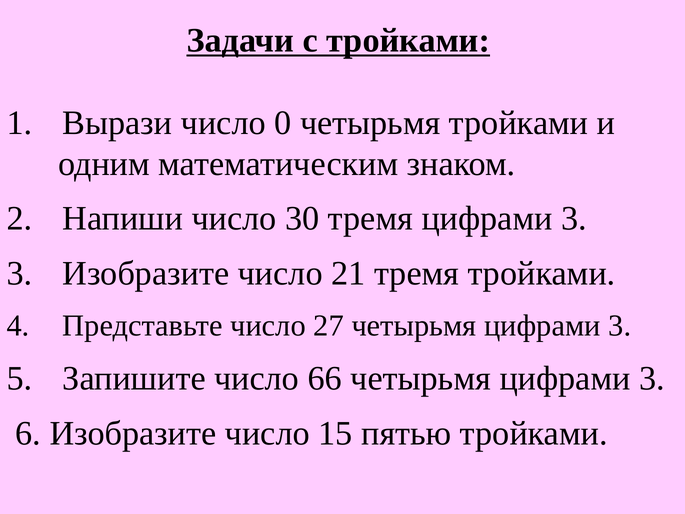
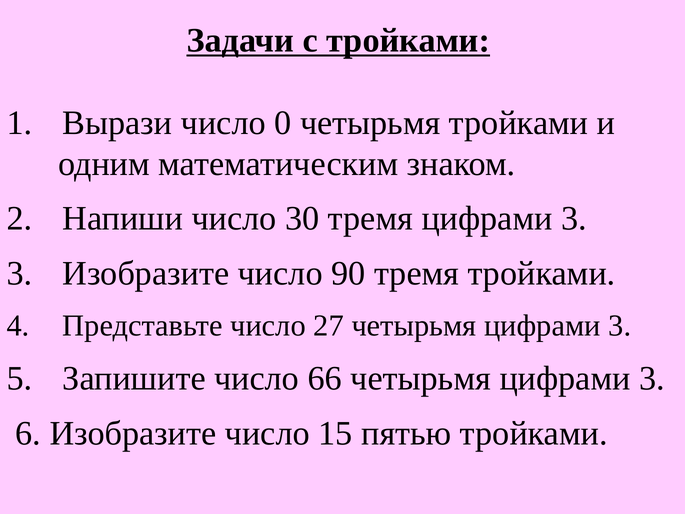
21: 21 -> 90
